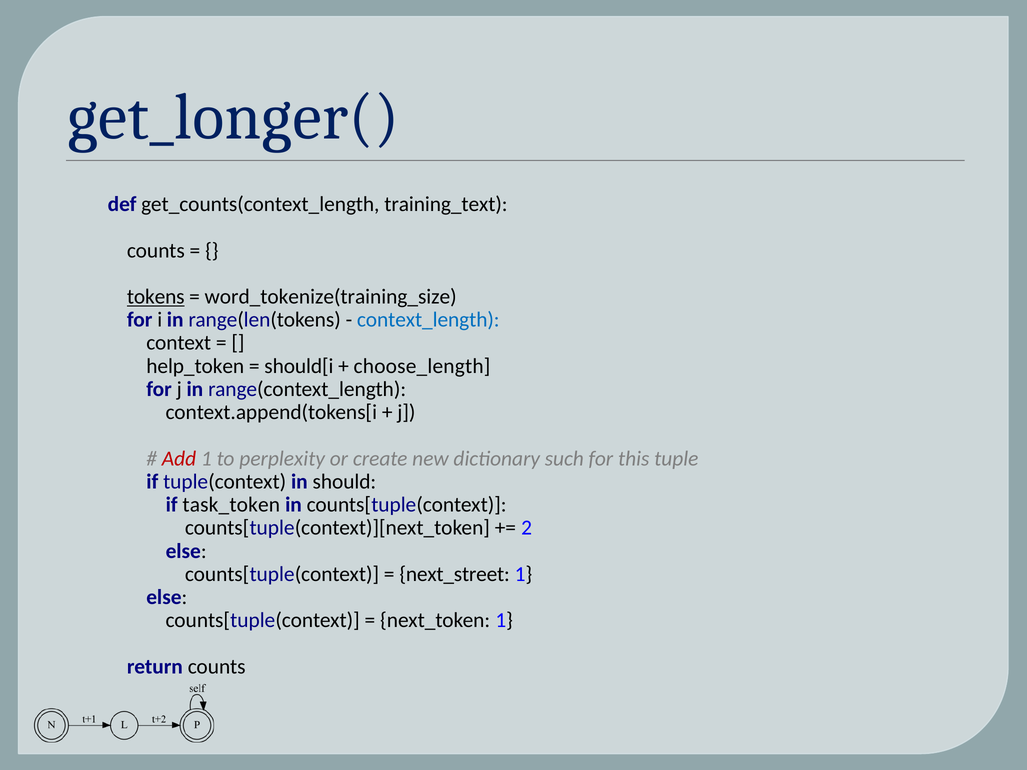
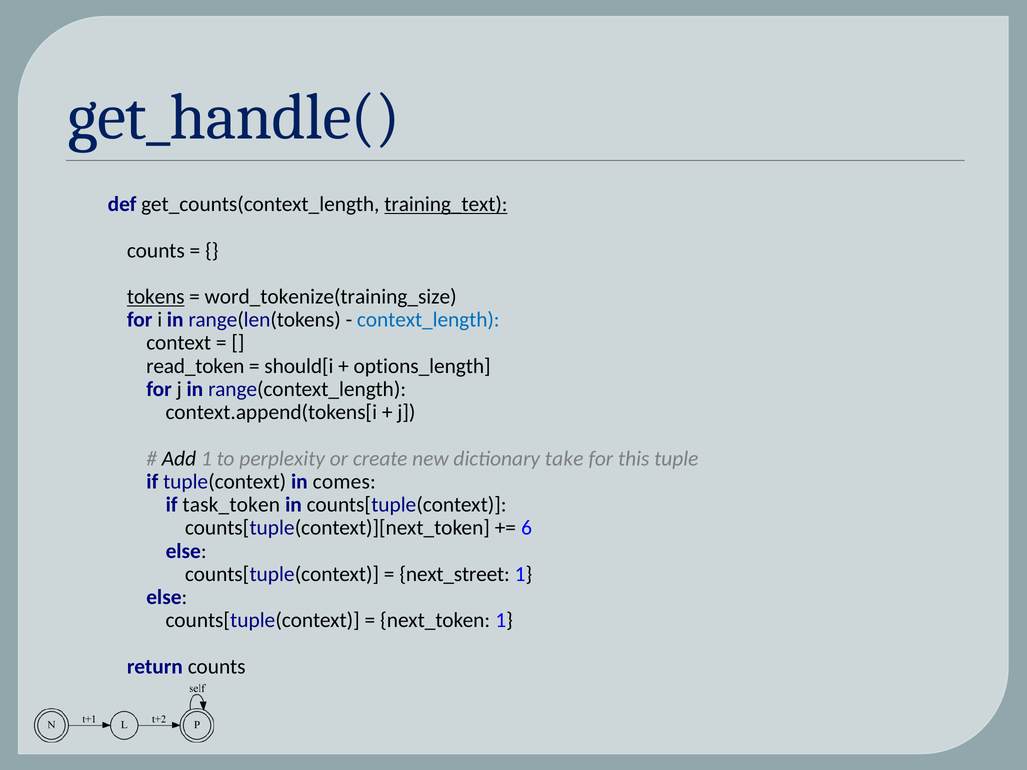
get_longer(: get_longer( -> get_handle(
training_text underline: none -> present
help_token: help_token -> read_token
choose_length: choose_length -> options_length
Add colour: red -> black
such: such -> take
should: should -> comes
2: 2 -> 6
